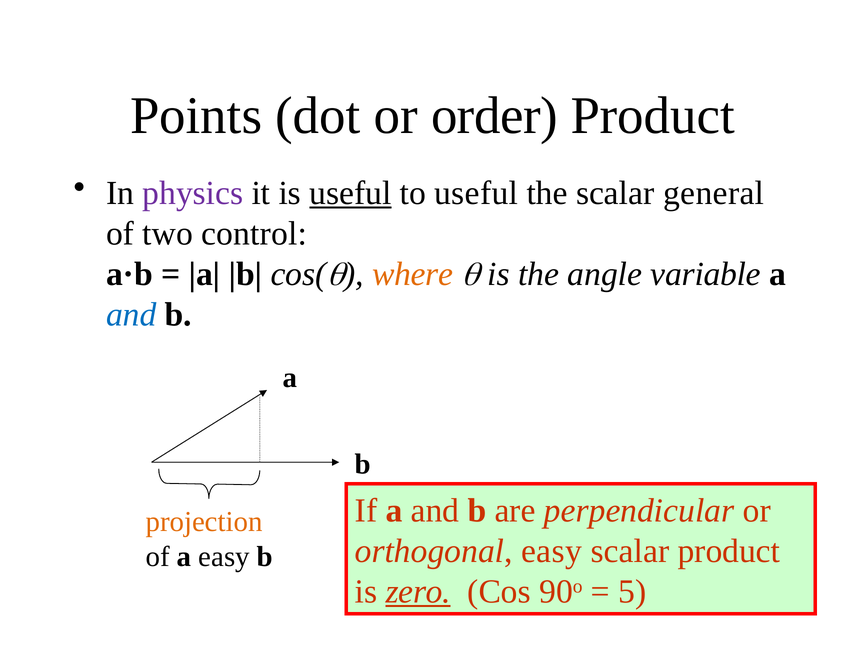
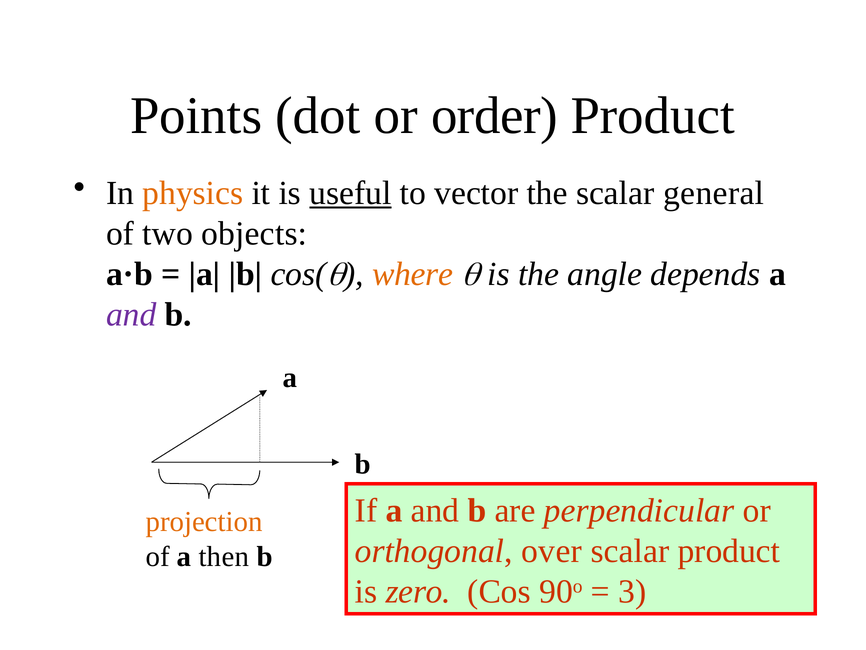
physics colour: purple -> orange
to useful: useful -> vector
control: control -> objects
variable: variable -> depends
and at (131, 314) colour: blue -> purple
orthogonal easy: easy -> over
a easy: easy -> then
zero underline: present -> none
5: 5 -> 3
